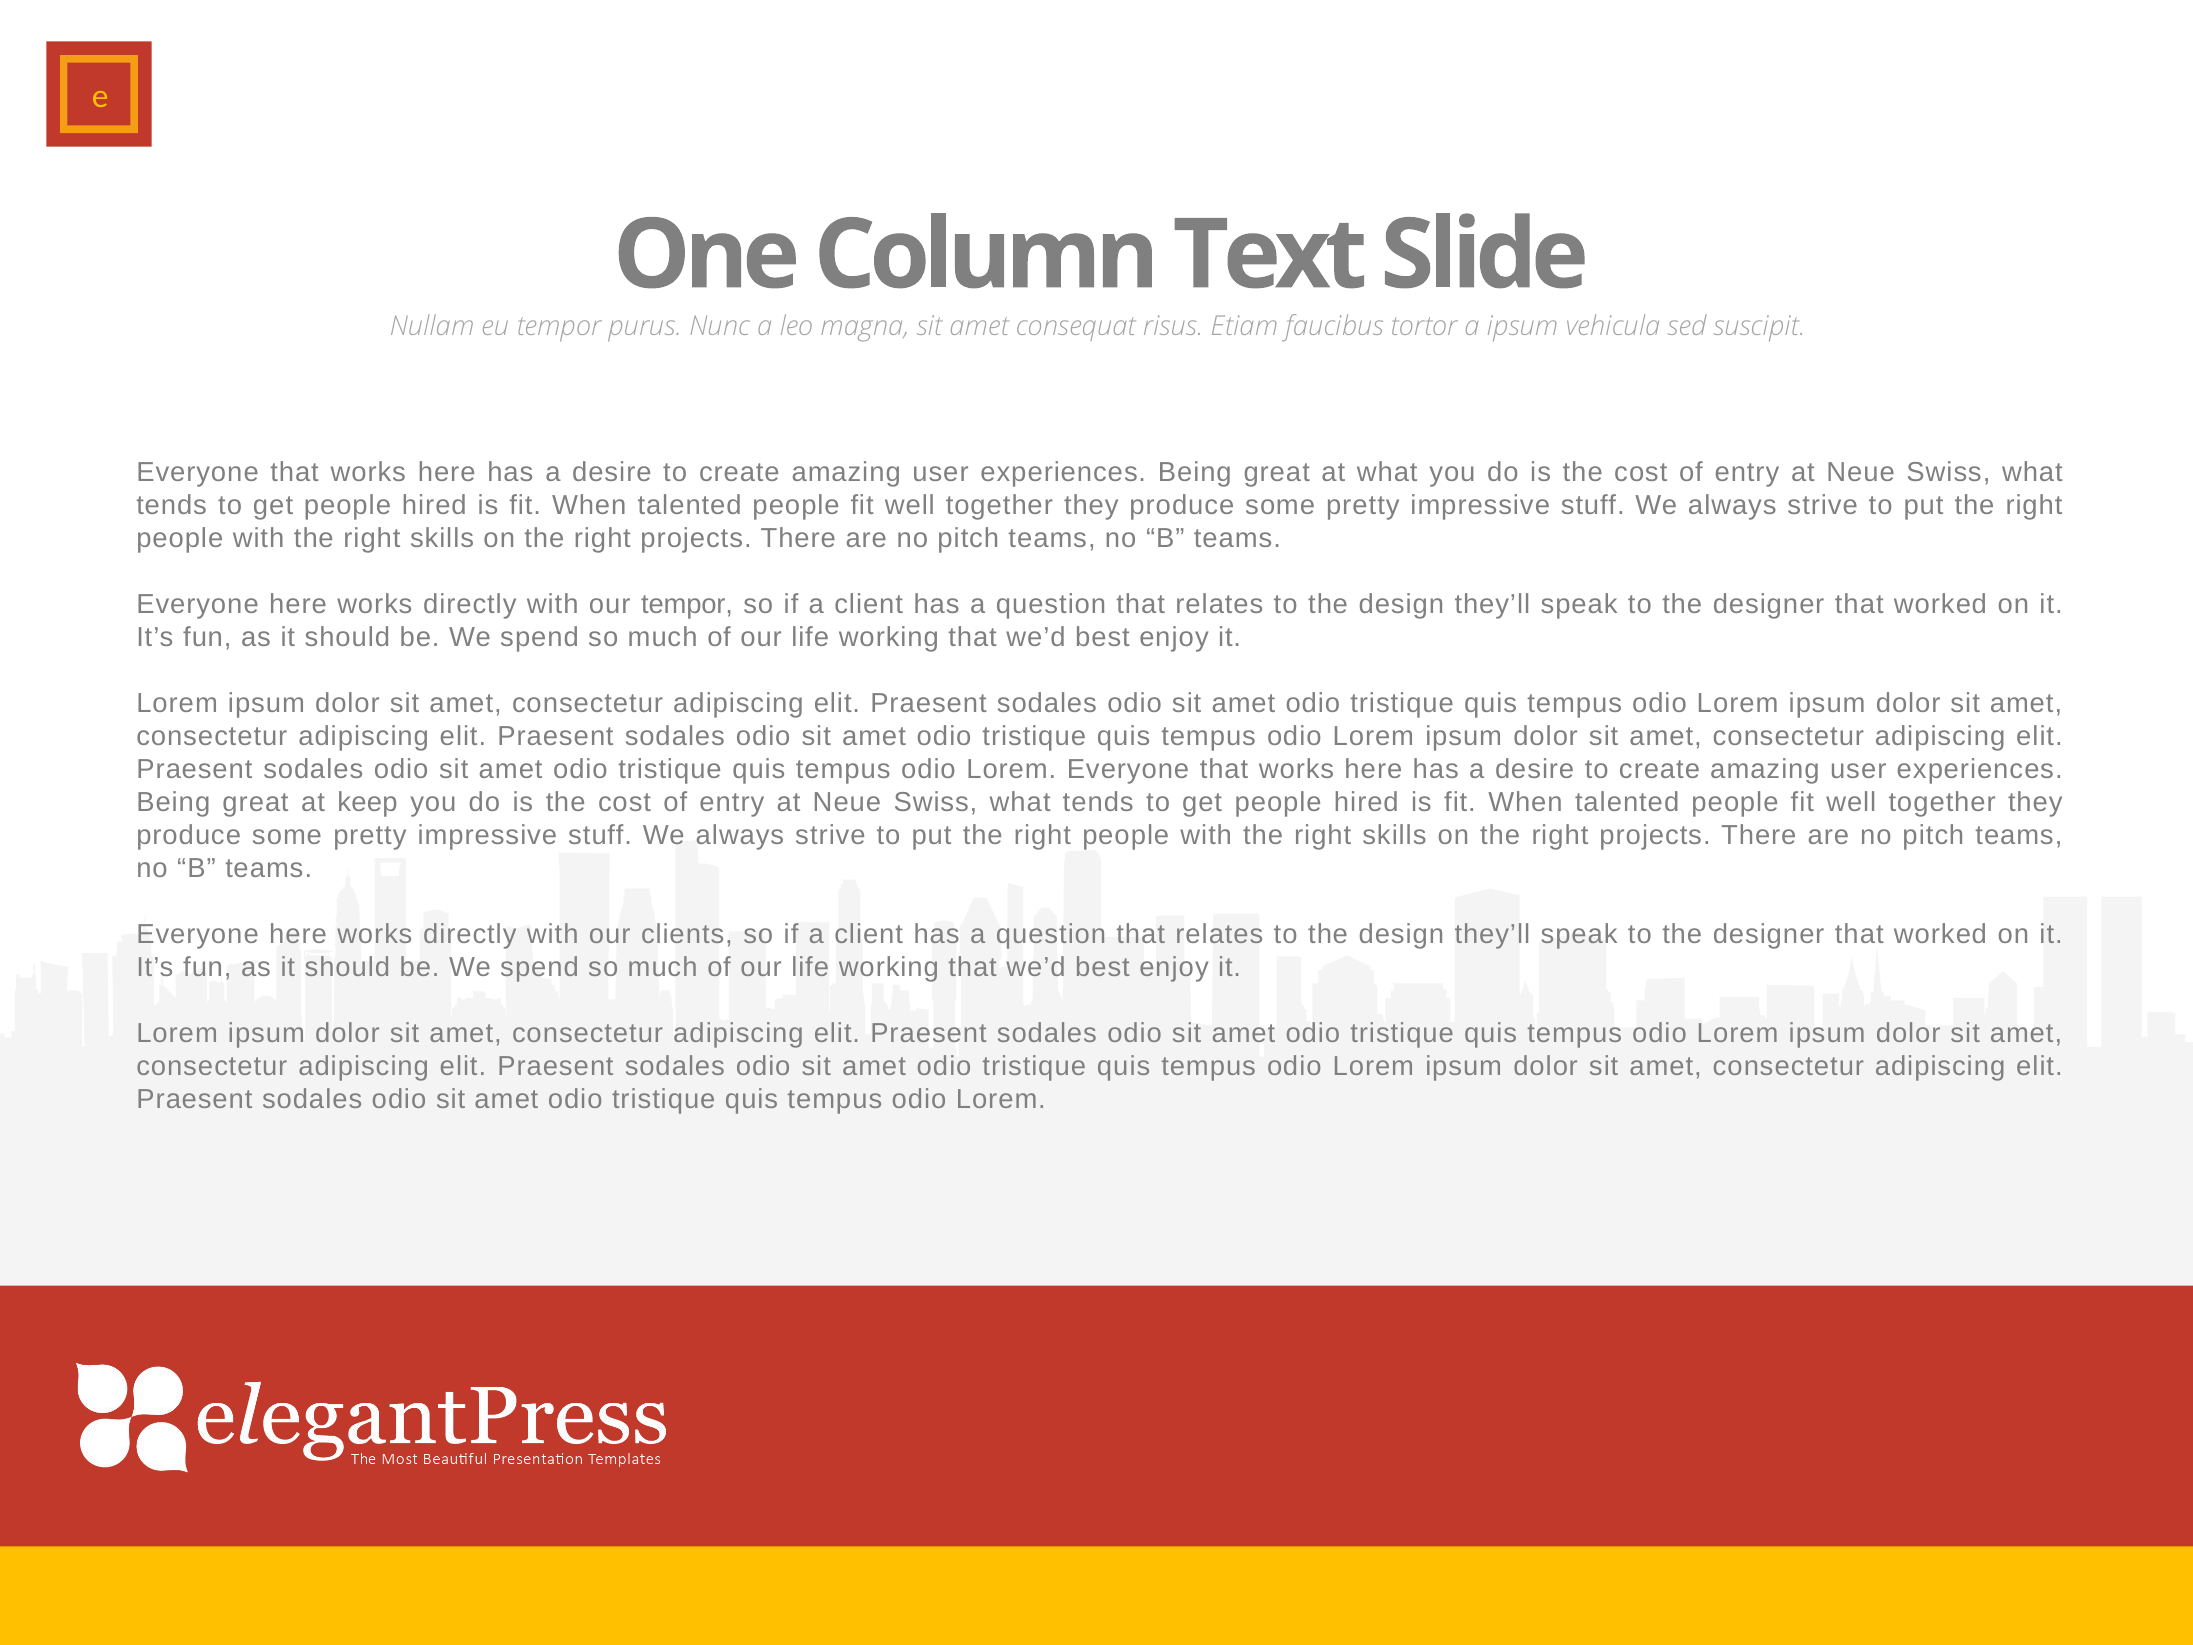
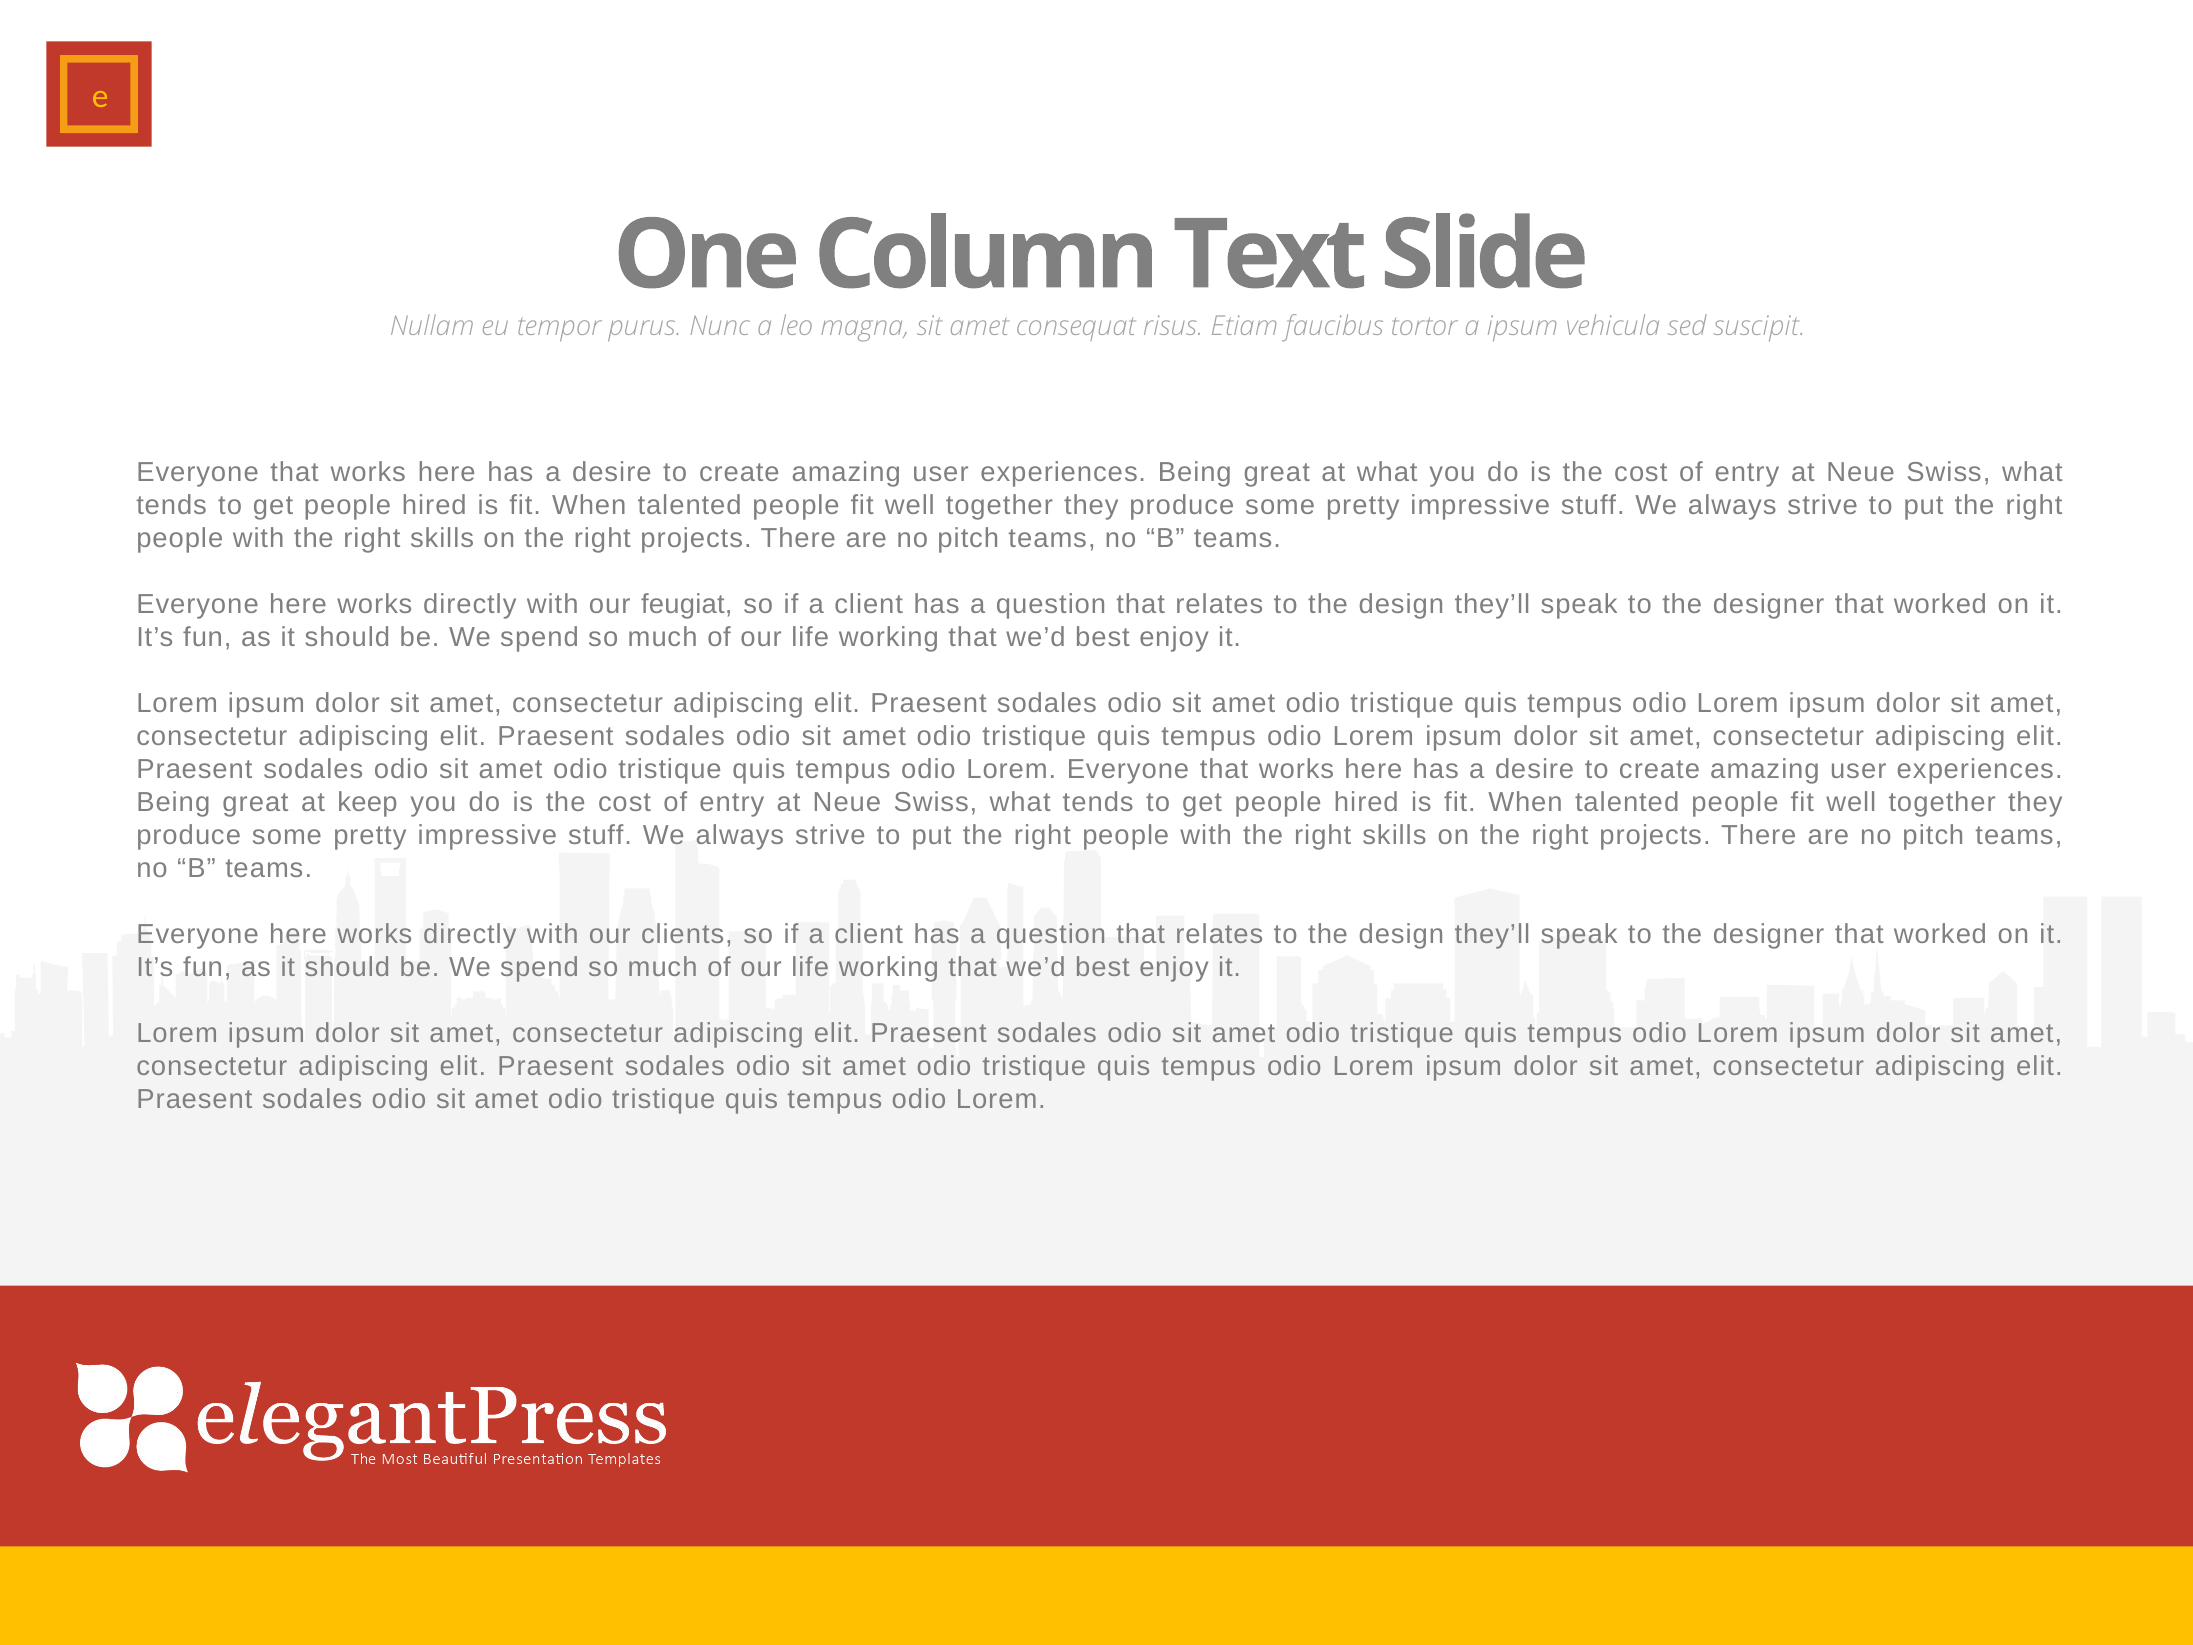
our tempor: tempor -> feugiat
